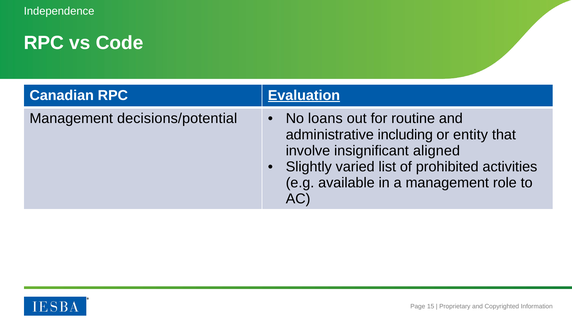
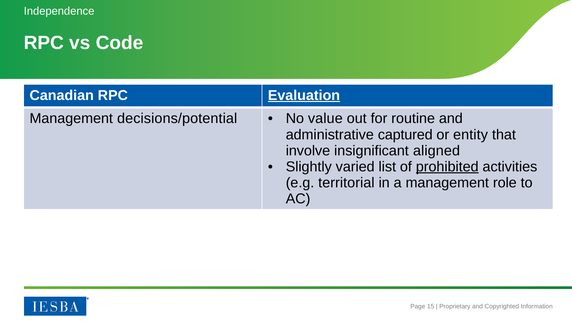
loans: loans -> value
including: including -> captured
prohibited underline: none -> present
available: available -> territorial
